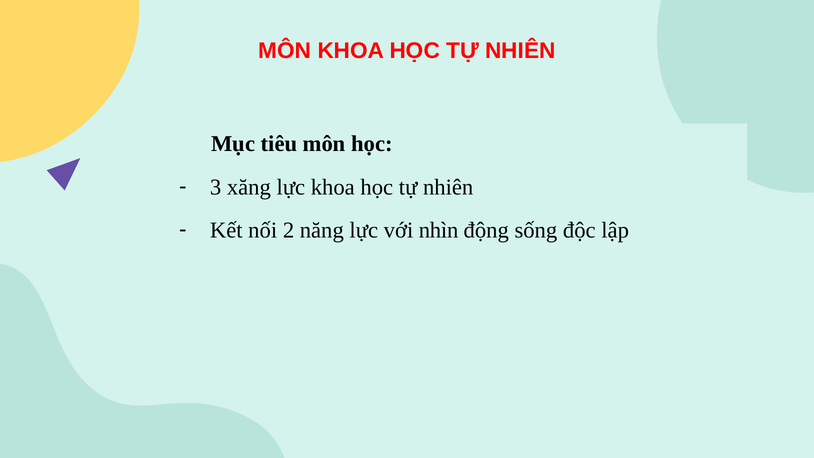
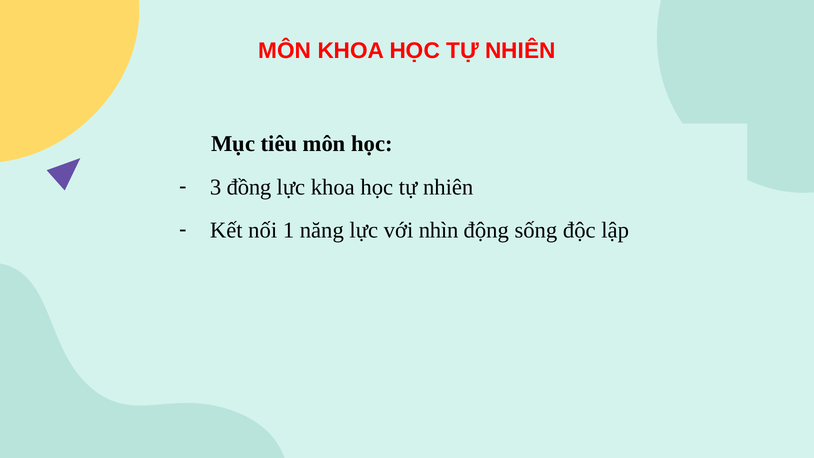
xăng: xăng -> đồng
2: 2 -> 1
